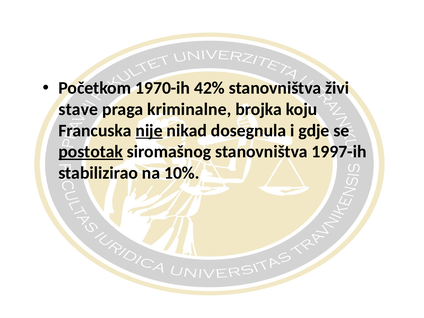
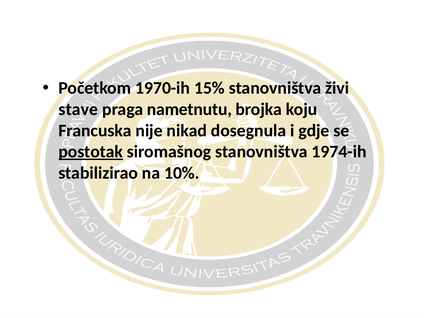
42%: 42% -> 15%
kriminalne: kriminalne -> nametnutu
nije underline: present -> none
1997-ih: 1997-ih -> 1974-ih
